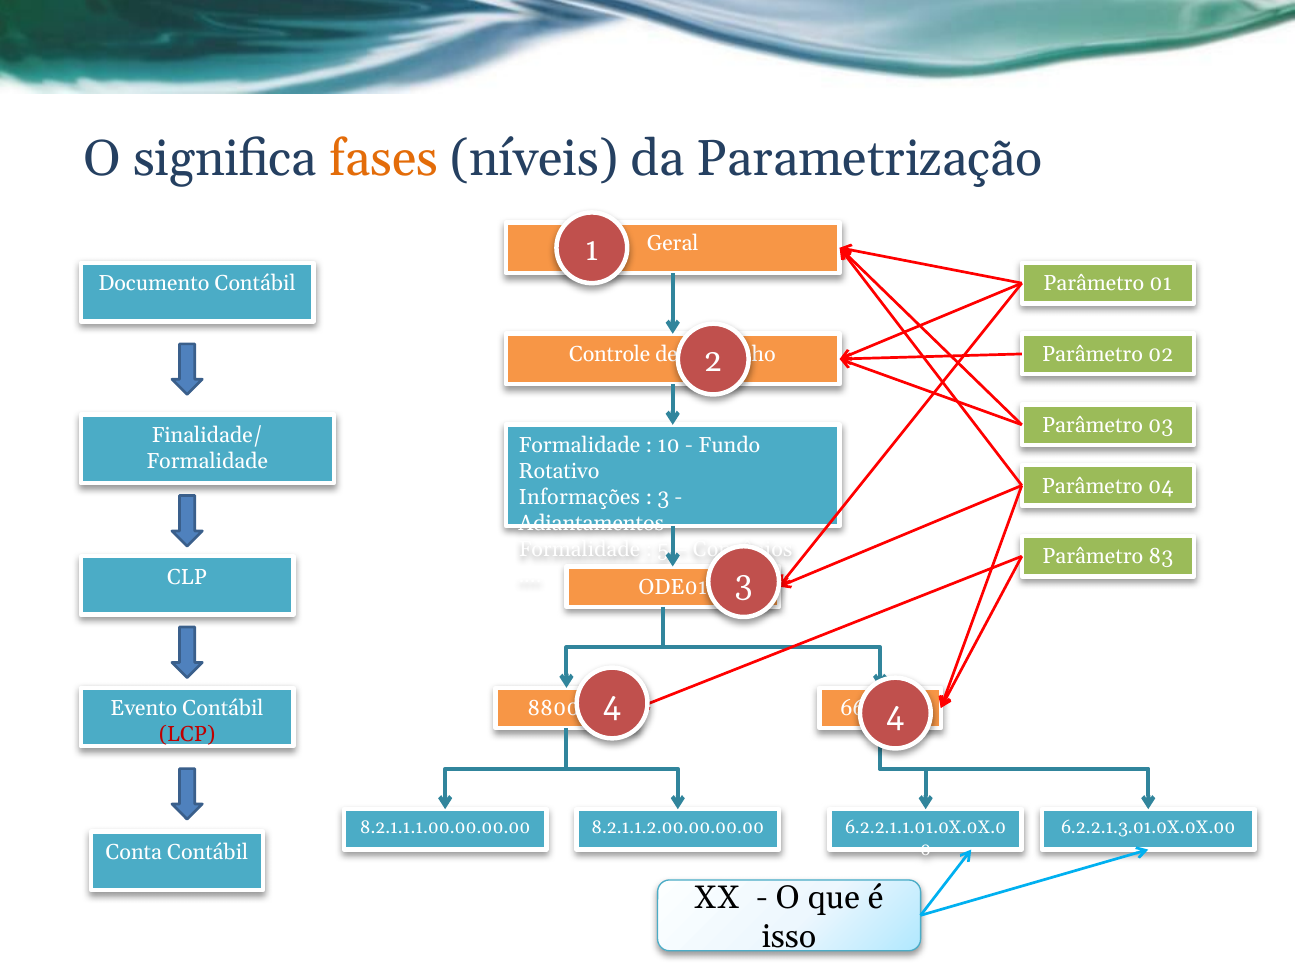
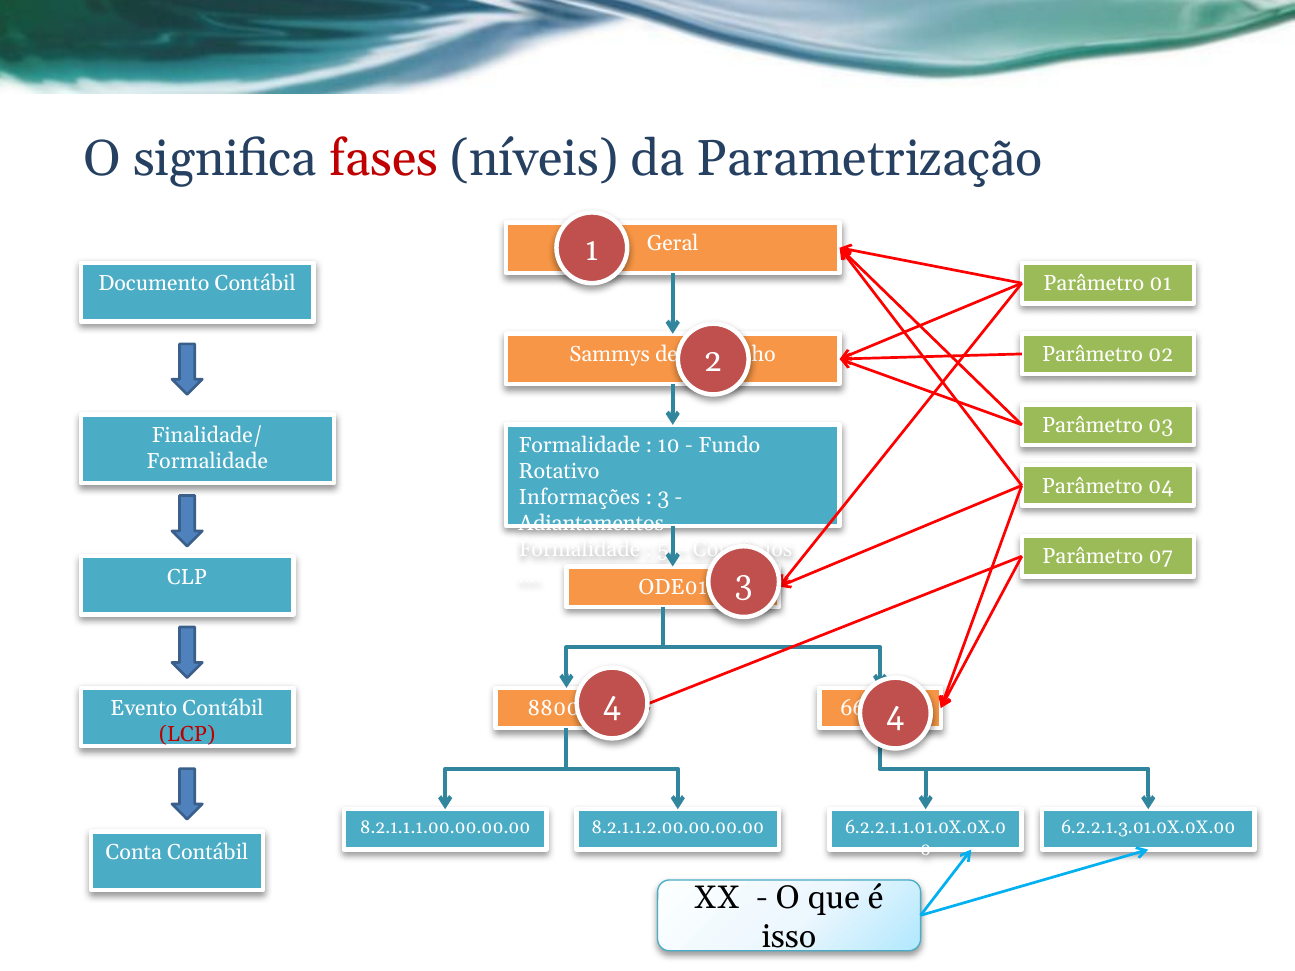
fases colour: orange -> red
Controle: Controle -> Sammys
83: 83 -> 07
